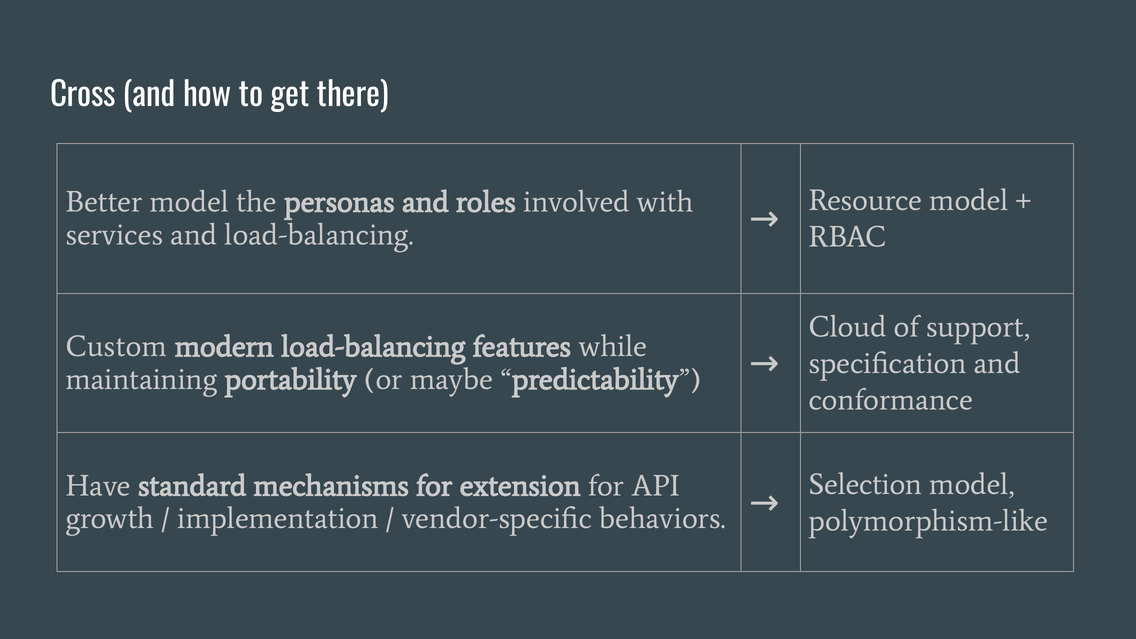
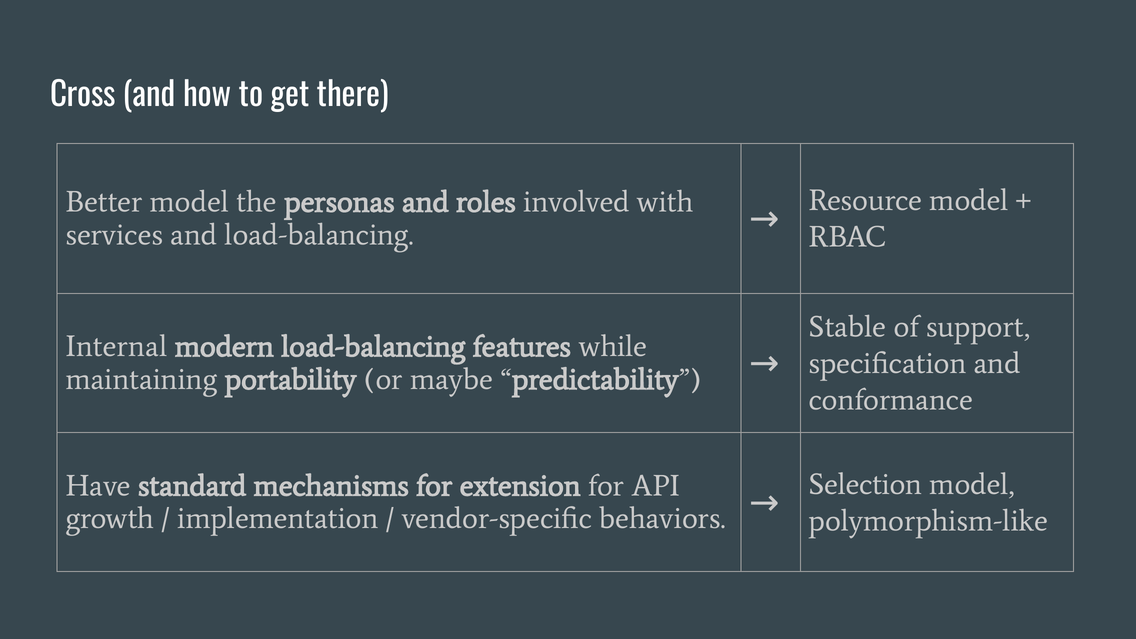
Cloud: Cloud -> Stable
Custom: Custom -> Internal
